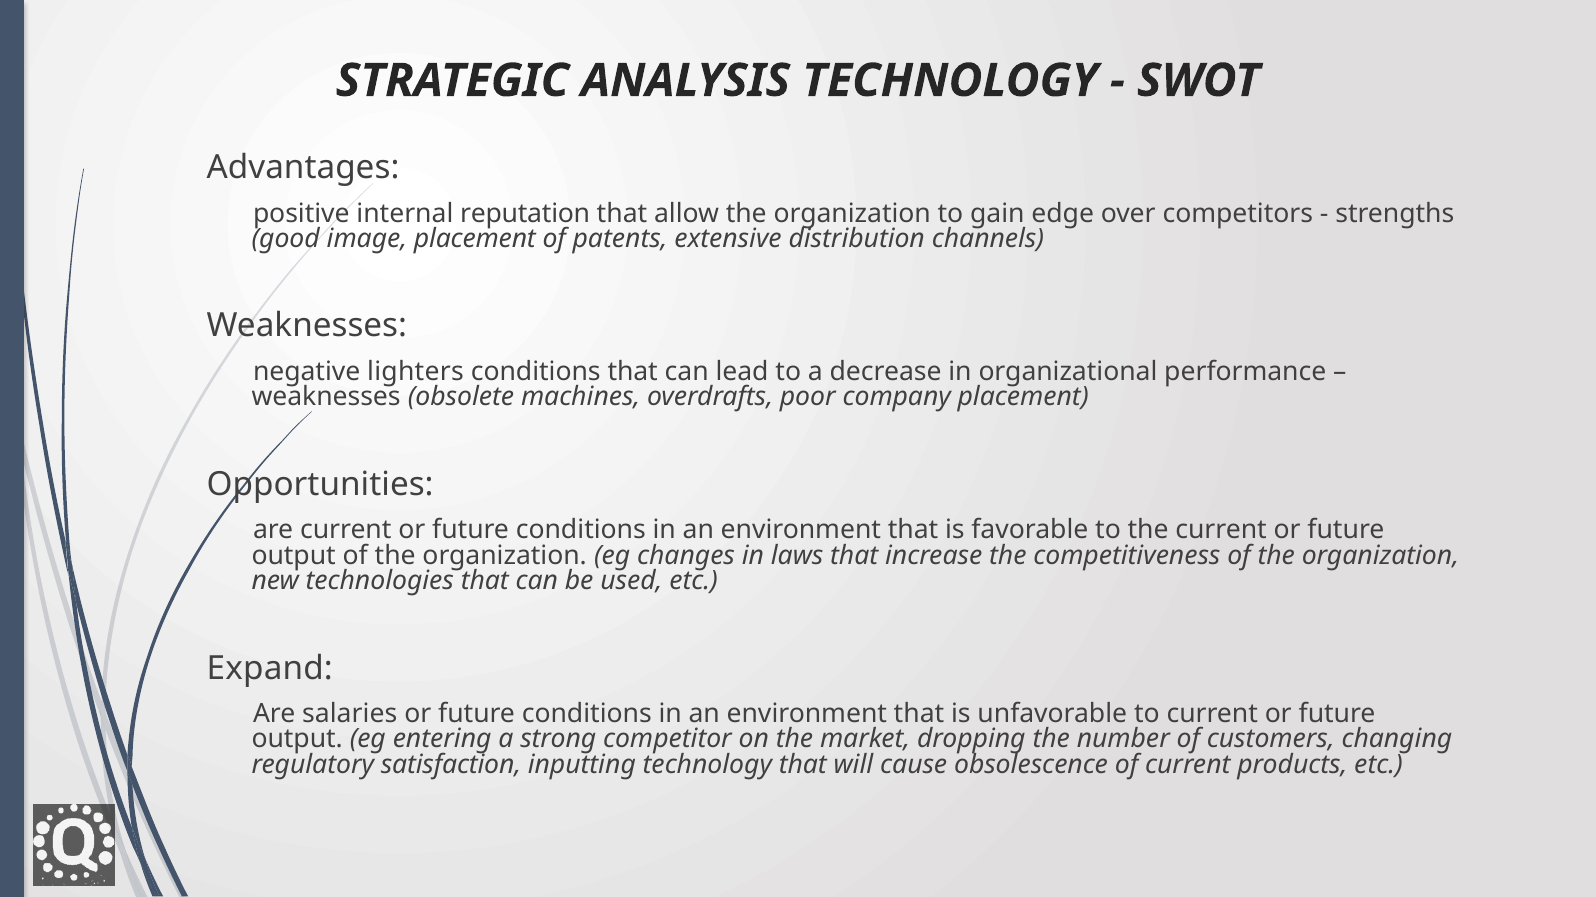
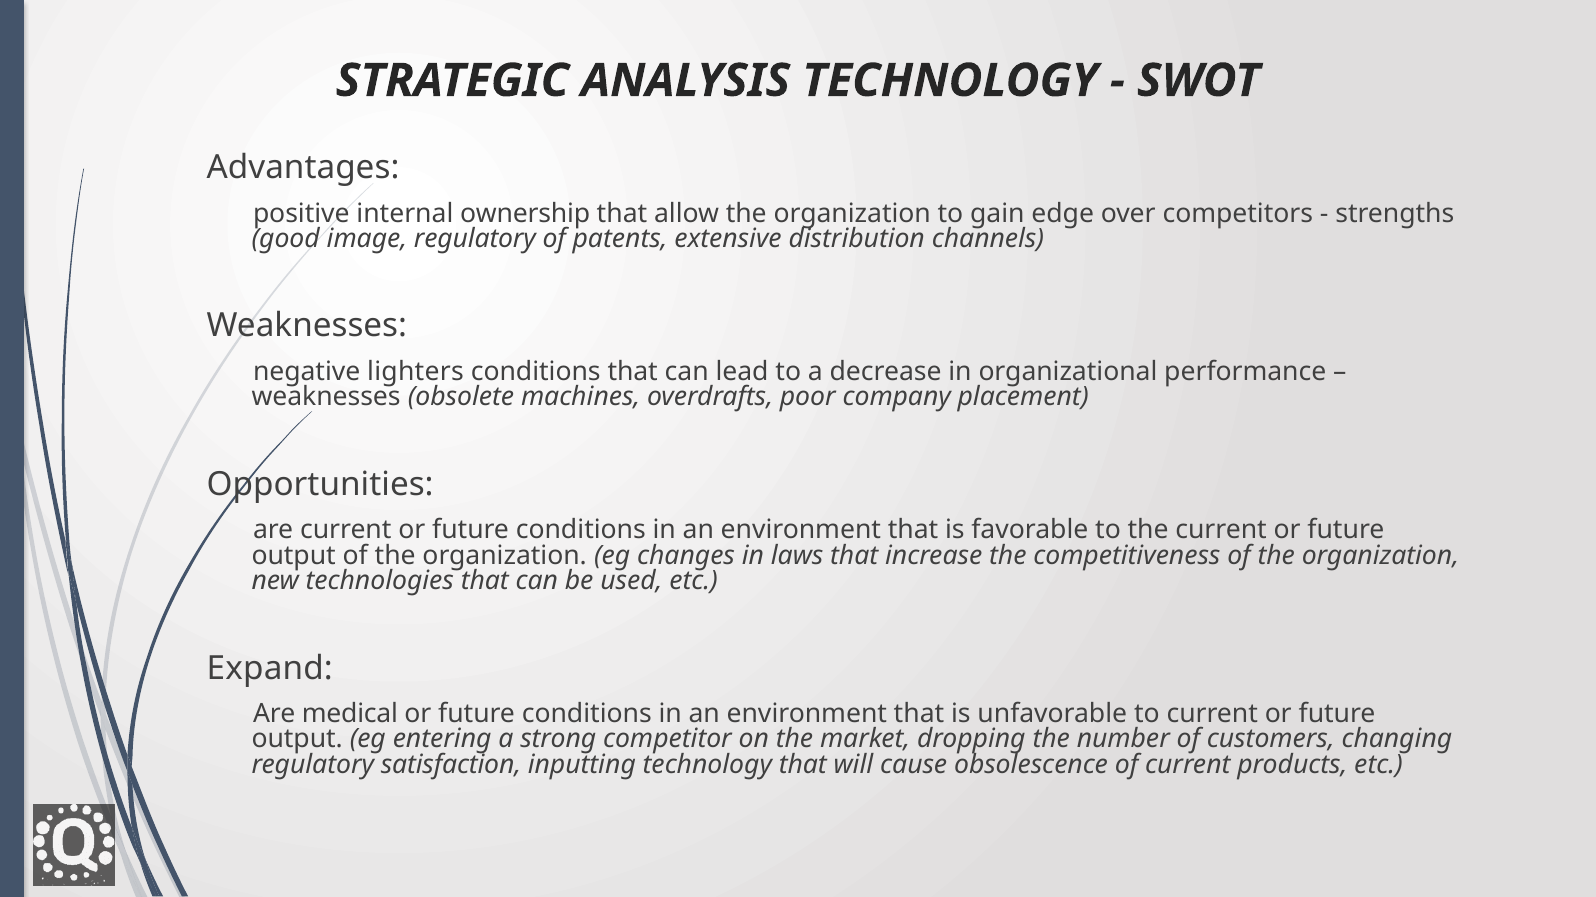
reputation: reputation -> ownership
image placement: placement -> regulatory
salaries: salaries -> medical
